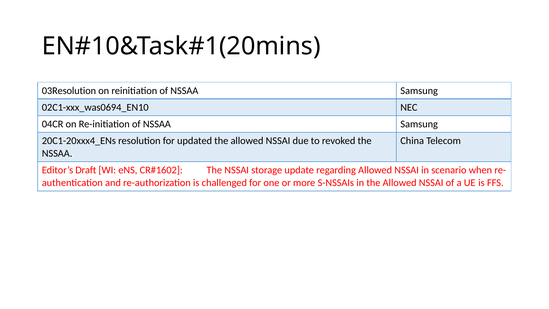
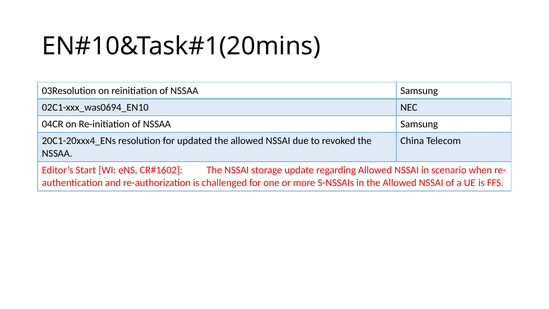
Draft: Draft -> Start
